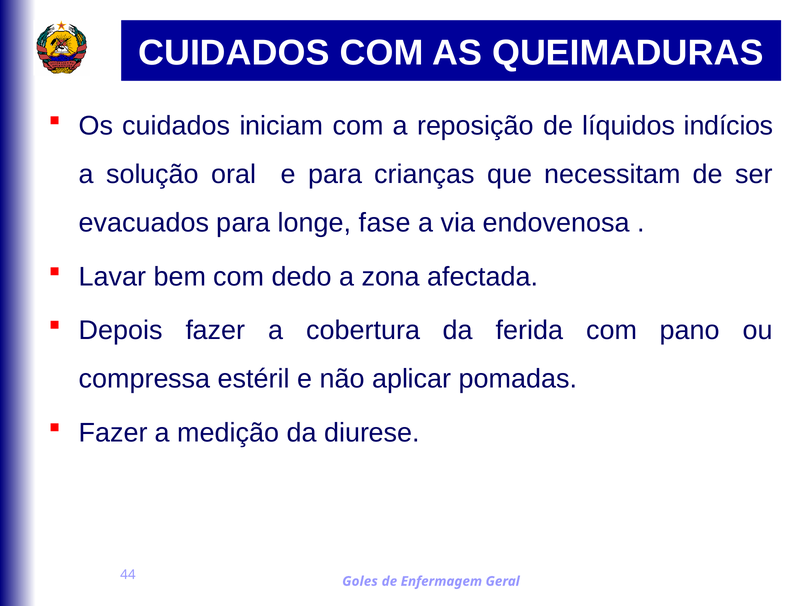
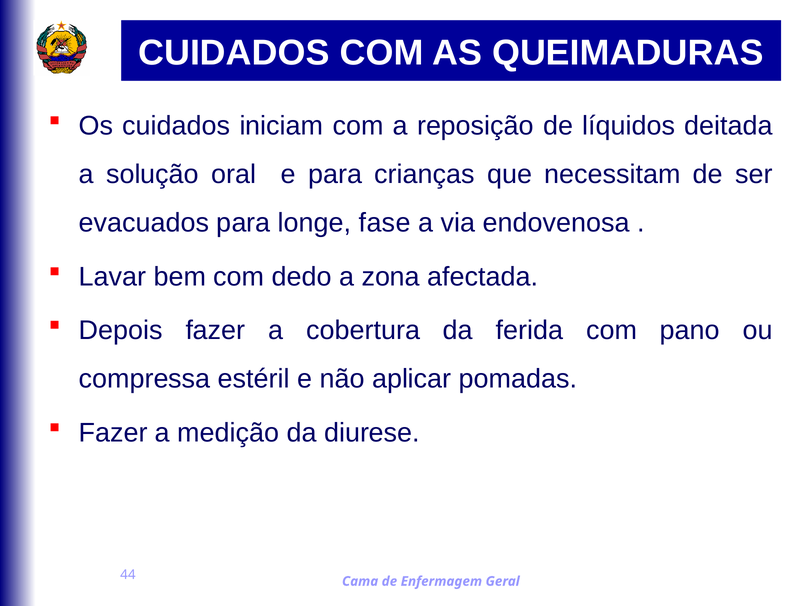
indícios: indícios -> deitada
Goles: Goles -> Cama
